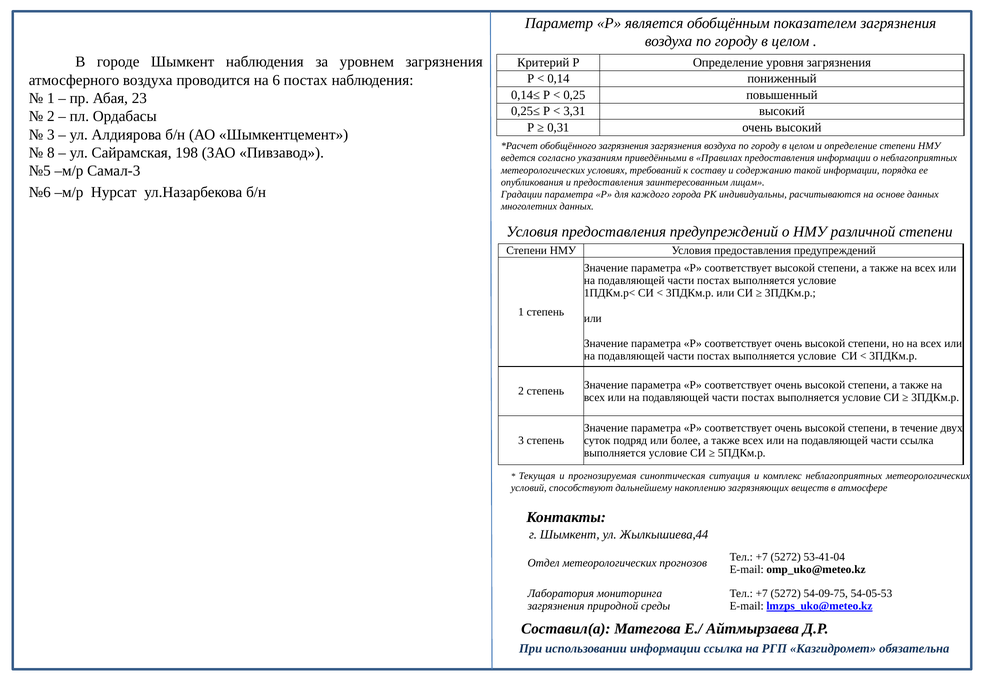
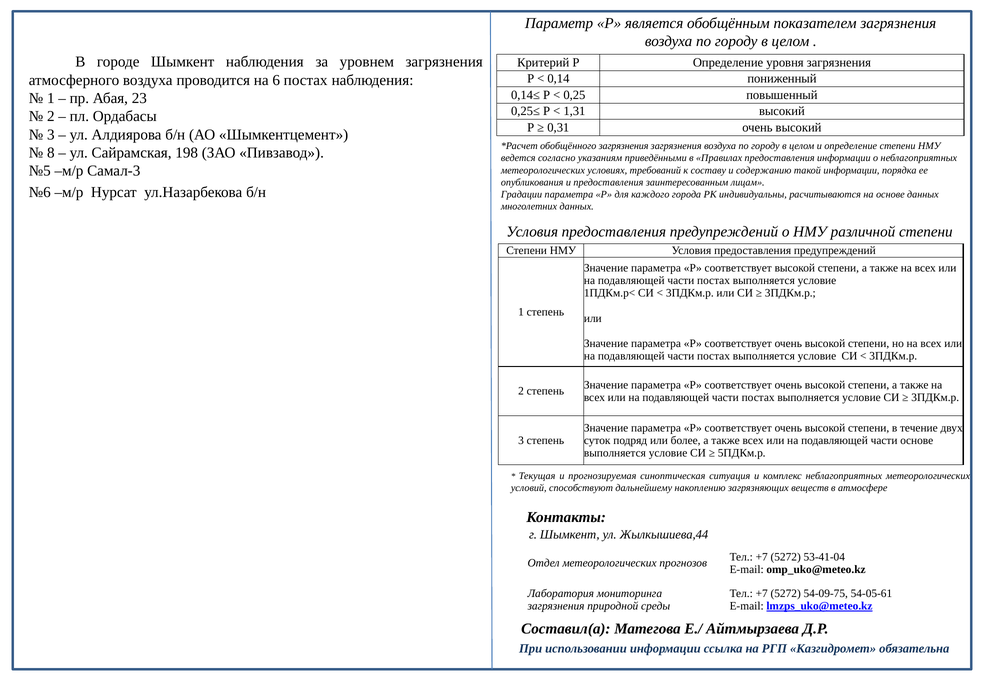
3,31: 3,31 -> 1,31
части ссылка: ссылка -> основе
54-05-53: 54-05-53 -> 54-05-61
